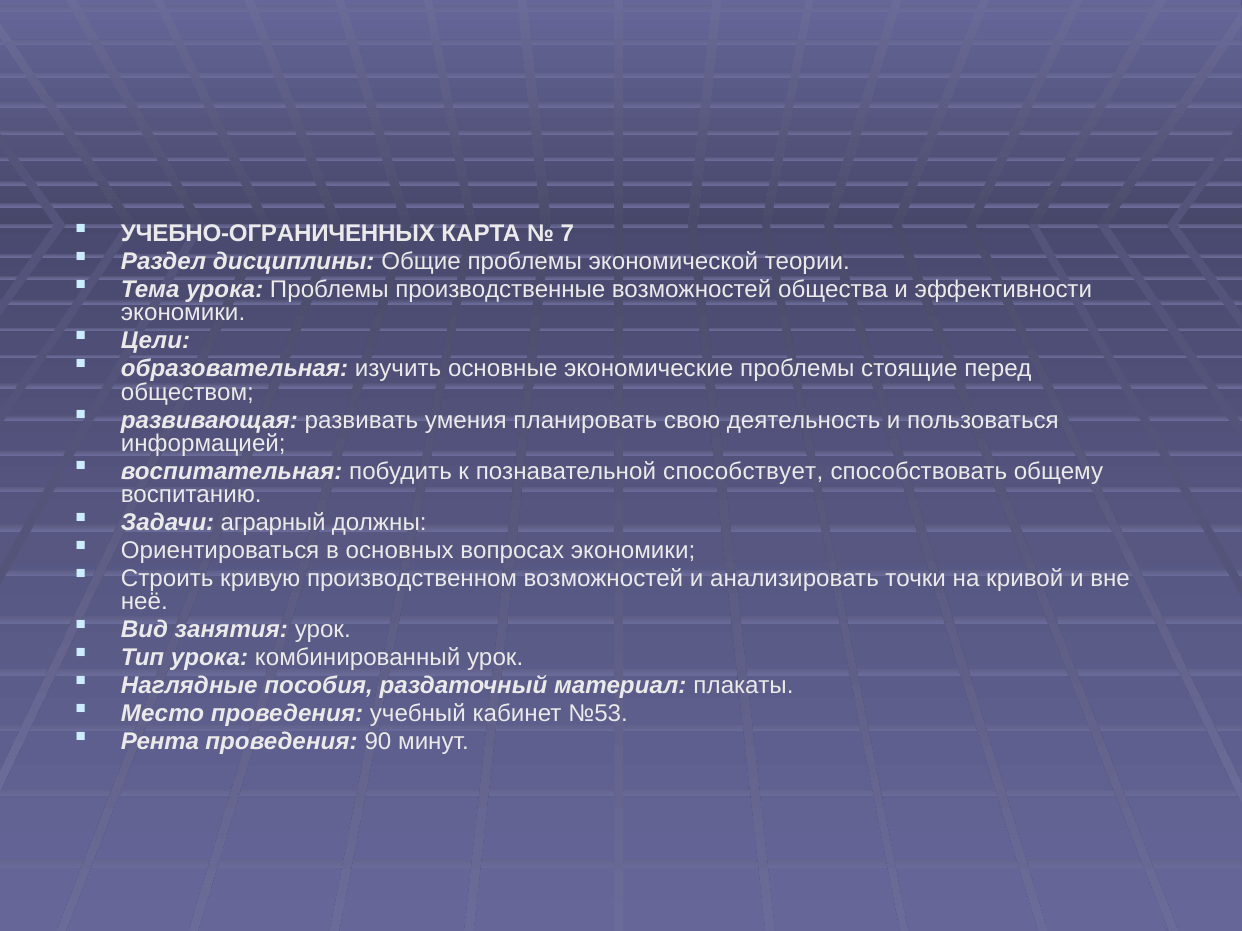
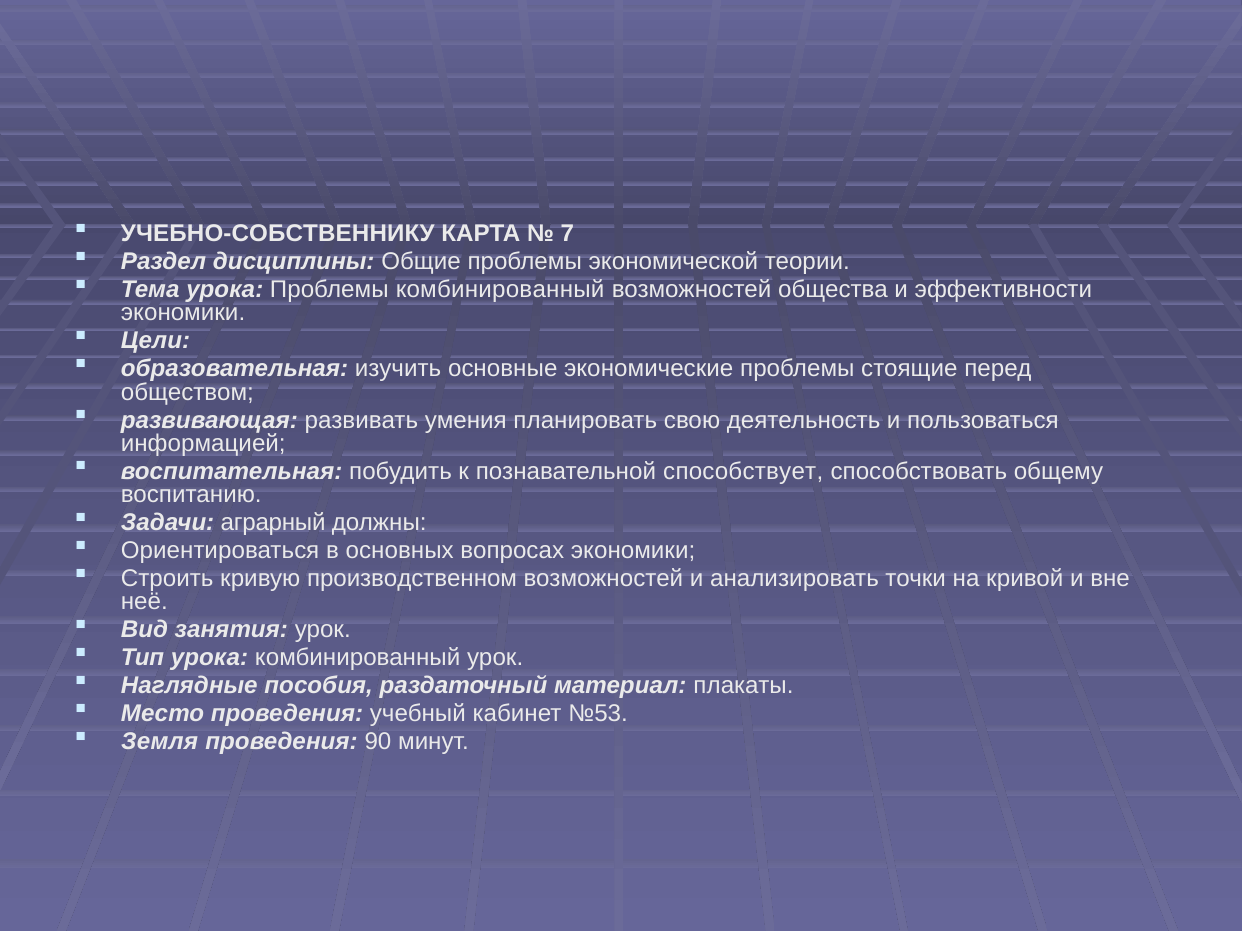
УЧЕБНО-ОГРАНИЧЕННЫХ: УЧЕБНО-ОГРАНИЧЕННЫХ -> УЧЕБНО-СОБСТВЕННИКУ
Проблемы производственные: производственные -> комбинированный
Рента: Рента -> Земля
